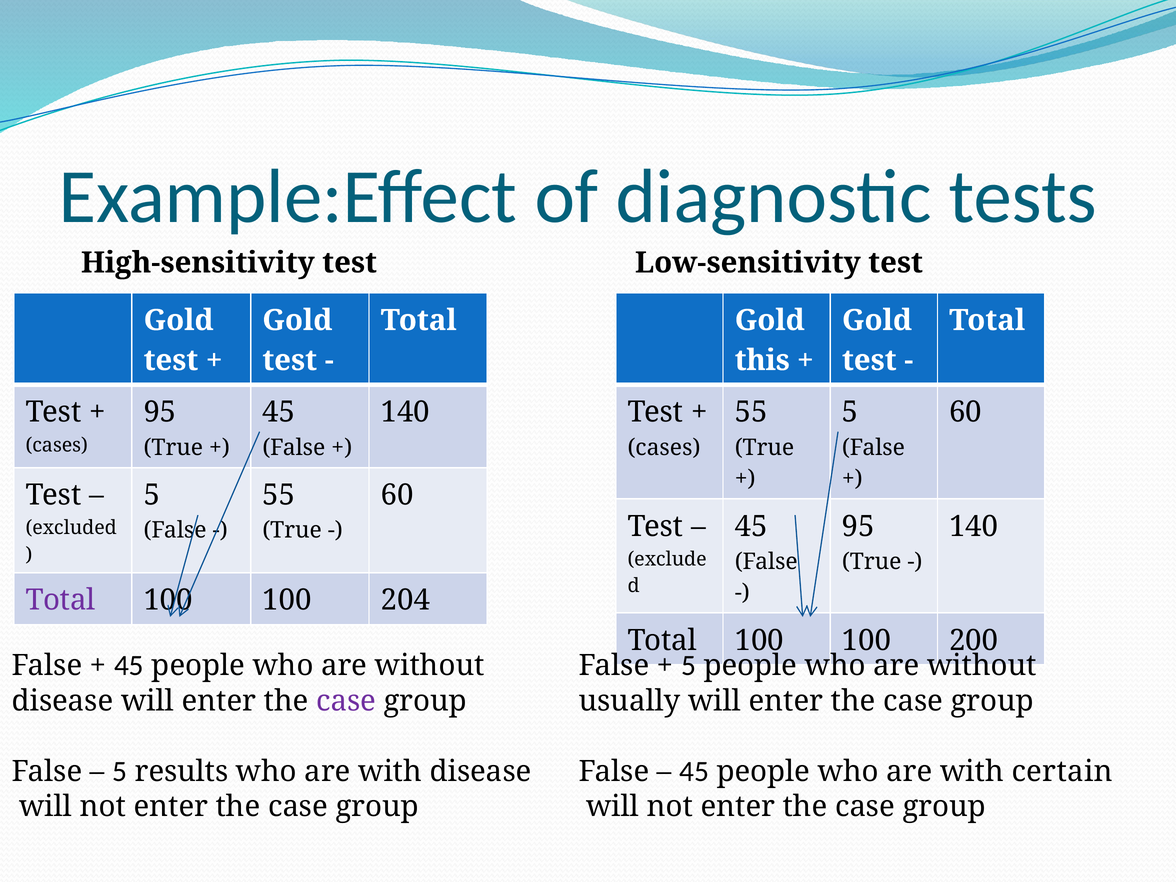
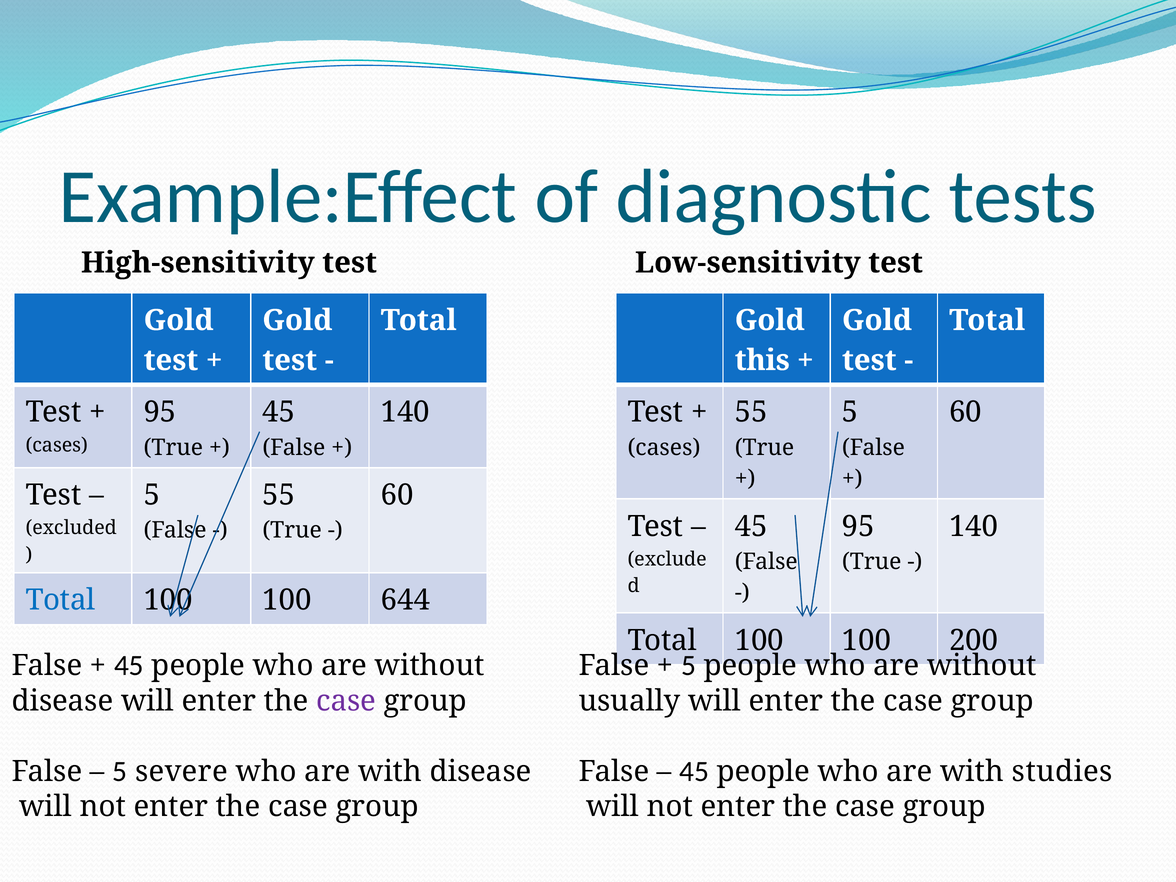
Total at (60, 600) colour: purple -> blue
204: 204 -> 644
results: results -> severe
certain: certain -> studies
